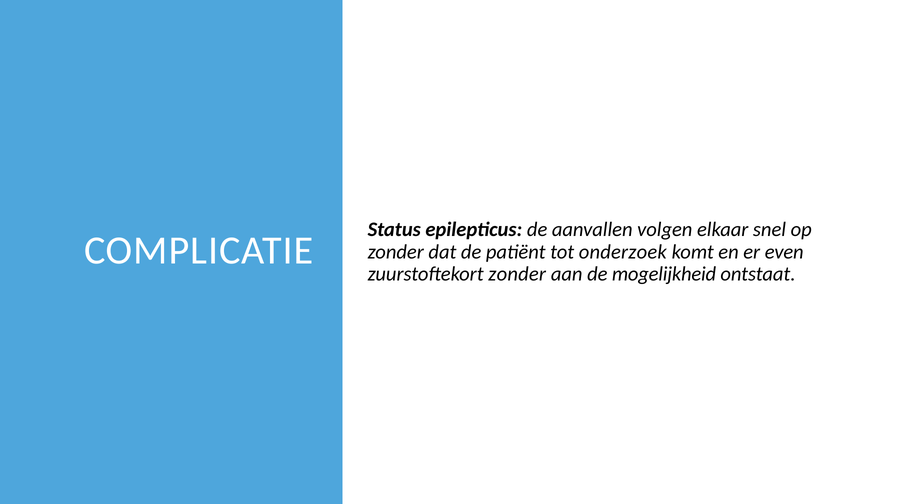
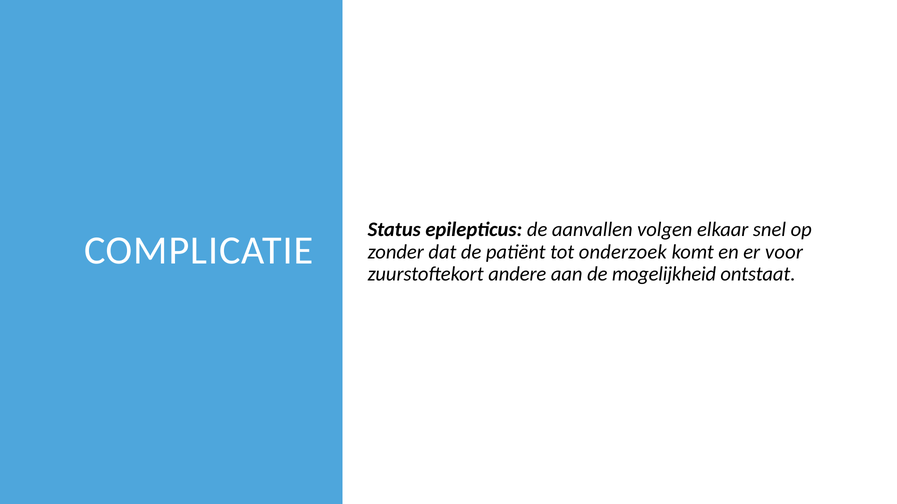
even: even -> voor
zuurstoftekort zonder: zonder -> andere
